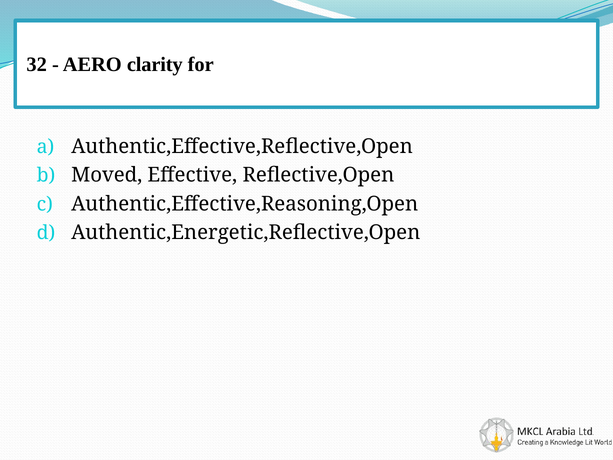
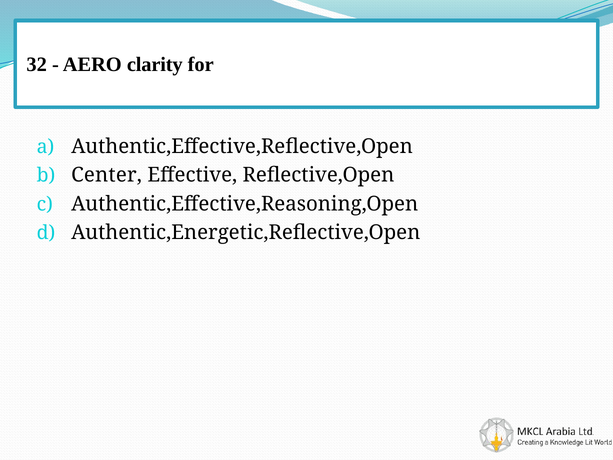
Moved: Moved -> Center
